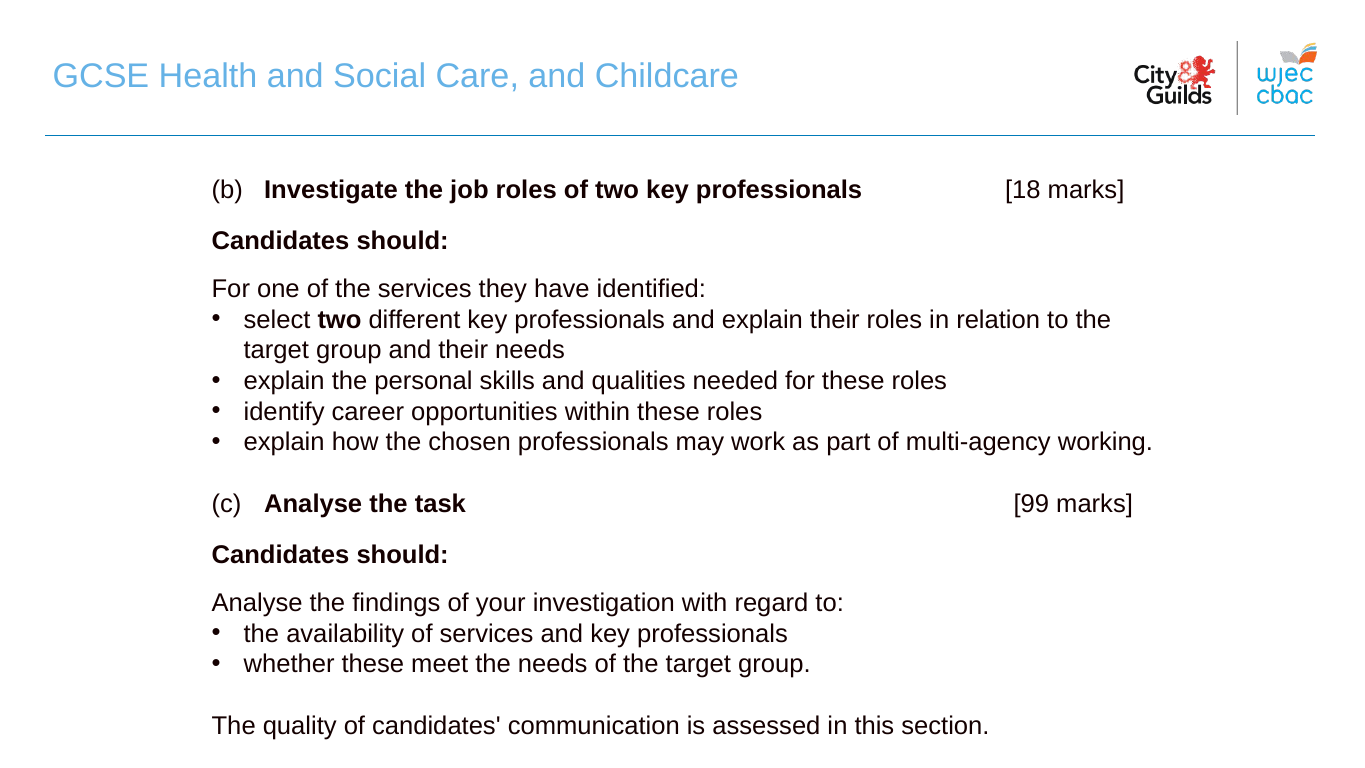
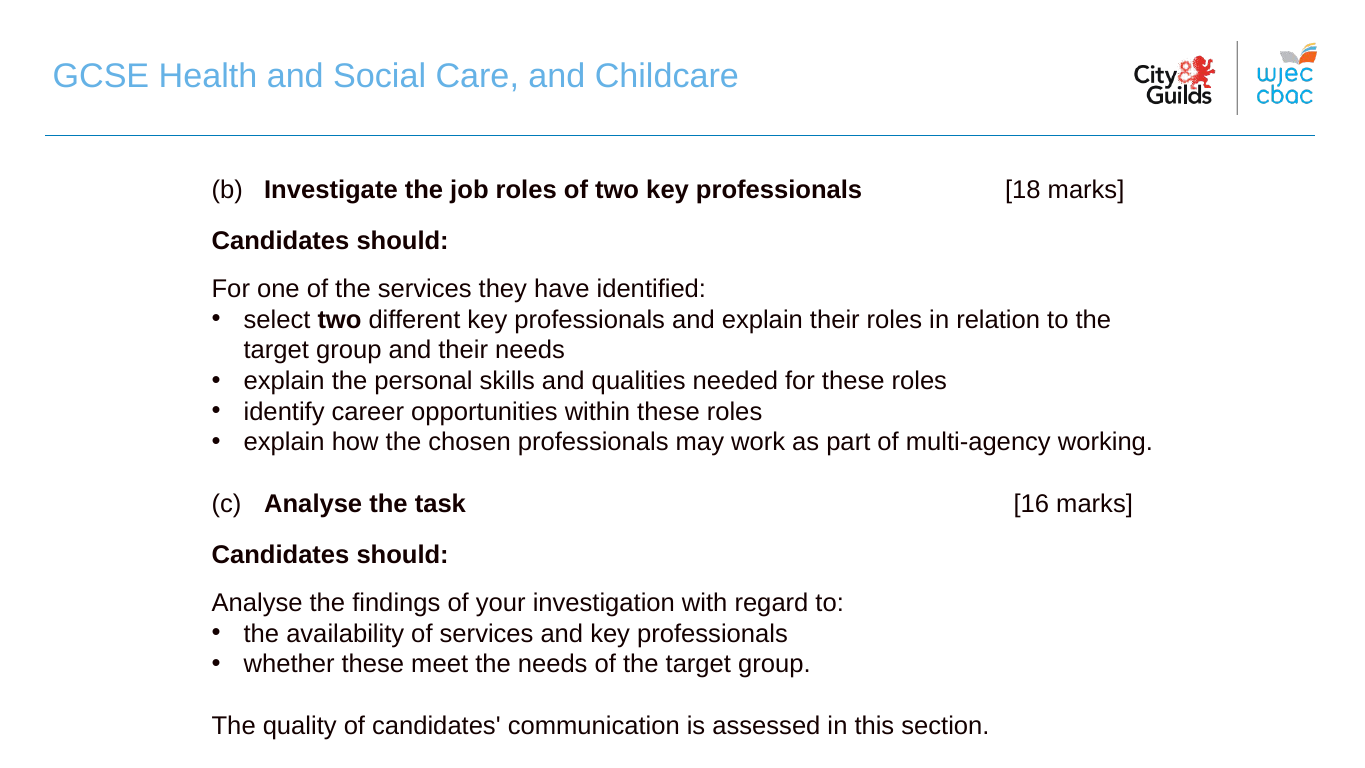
99: 99 -> 16
